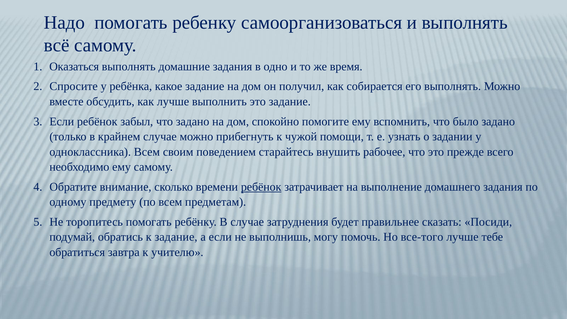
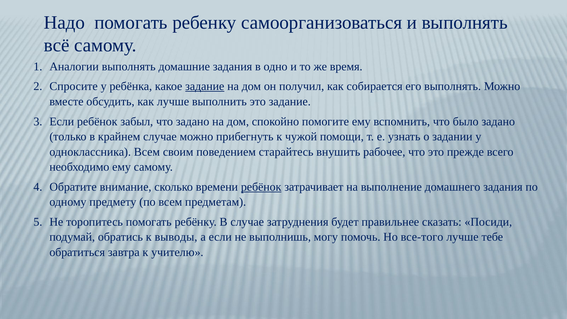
Оказаться: Оказаться -> Аналогии
задание at (205, 86) underline: none -> present
к задание: задание -> выводы
